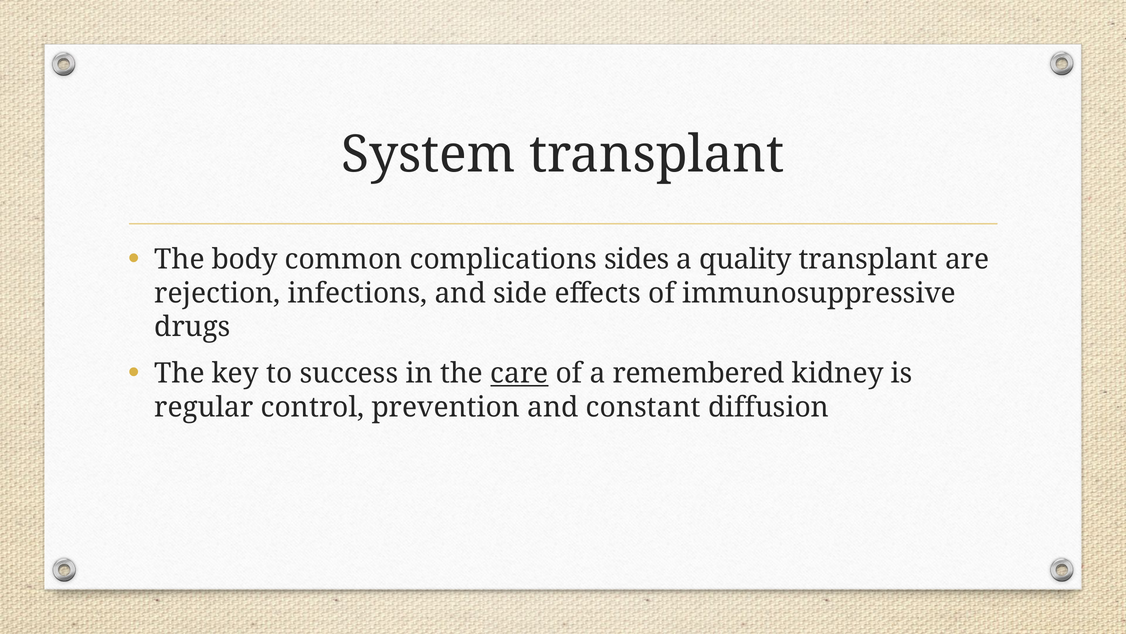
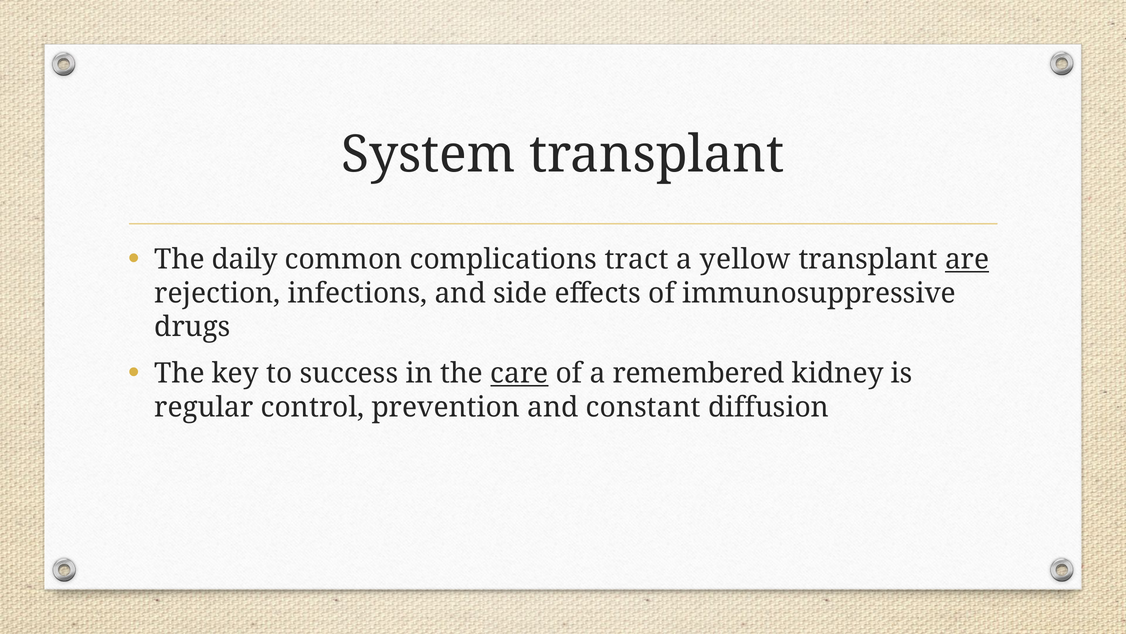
body: body -> daily
sides: sides -> tract
quality: quality -> yellow
are underline: none -> present
